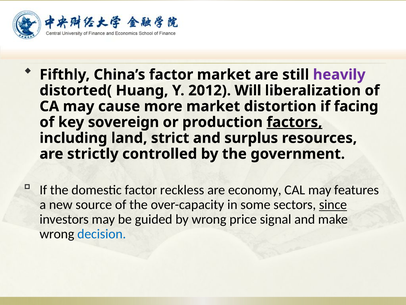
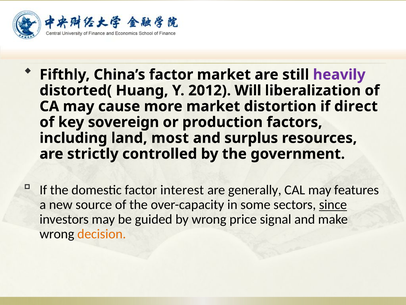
facing: facing -> direct
factors underline: present -> none
strict: strict -> most
reckless: reckless -> interest
economy: economy -> generally
decision colour: blue -> orange
